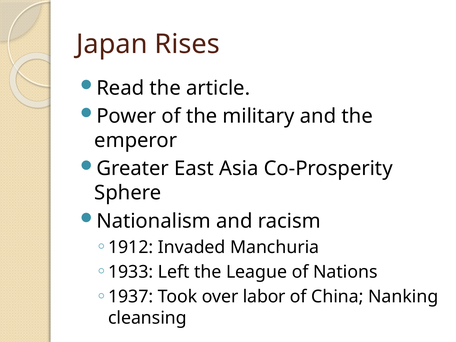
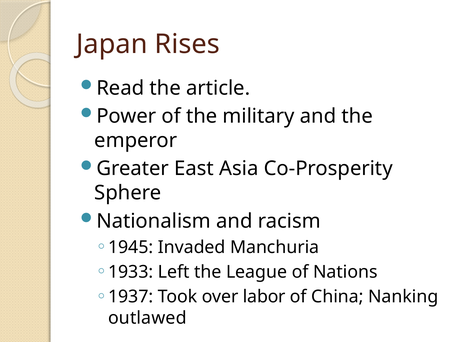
1912: 1912 -> 1945
cleansing: cleansing -> outlawed
